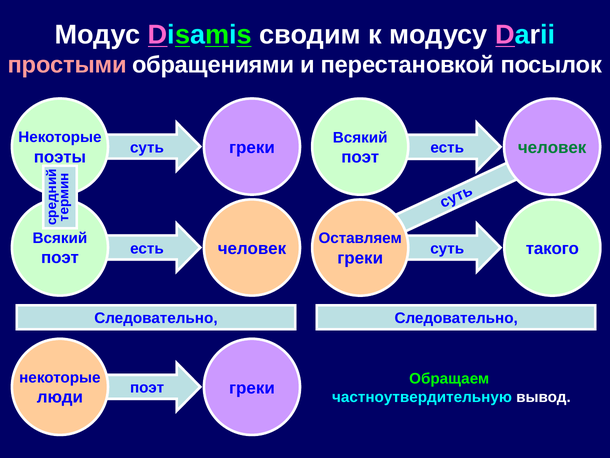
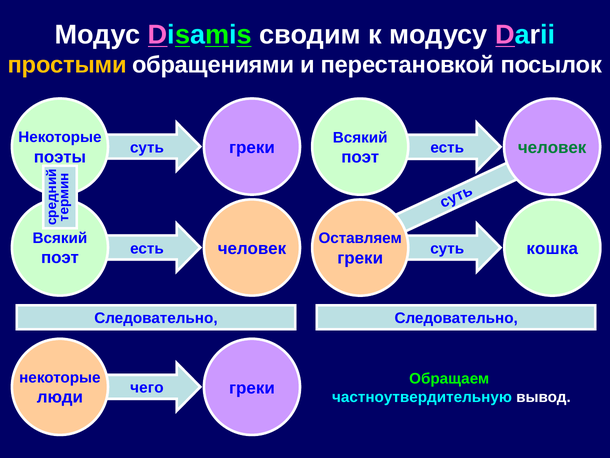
простыми colour: pink -> yellow
такого: такого -> кошка
поэт at (147, 388): поэт -> чего
